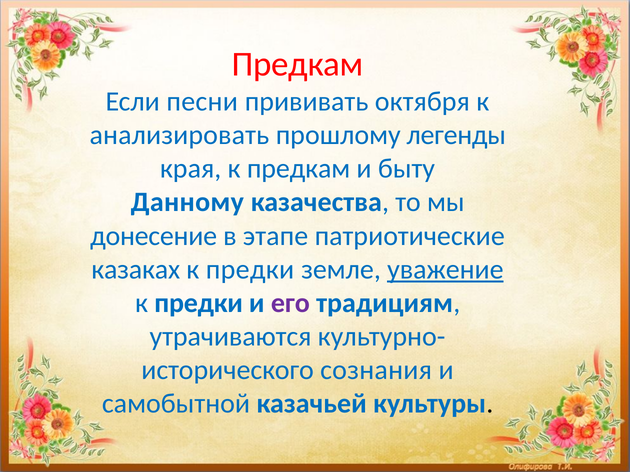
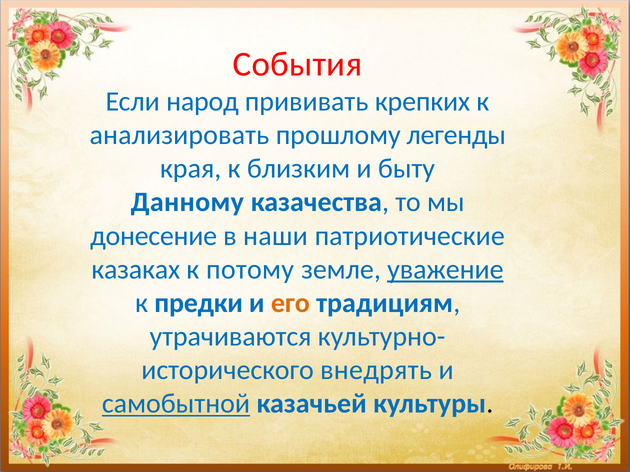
Предкам at (298, 64): Предкам -> События
песни: песни -> народ
октября: октября -> крепких
к предкам: предкам -> близким
этапе: этапе -> наши
предки at (250, 270): предки -> потому
его colour: purple -> orange
сознания: сознания -> внедрять
самобытной underline: none -> present
